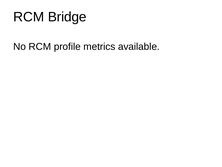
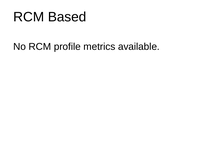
Bridge: Bridge -> Based
